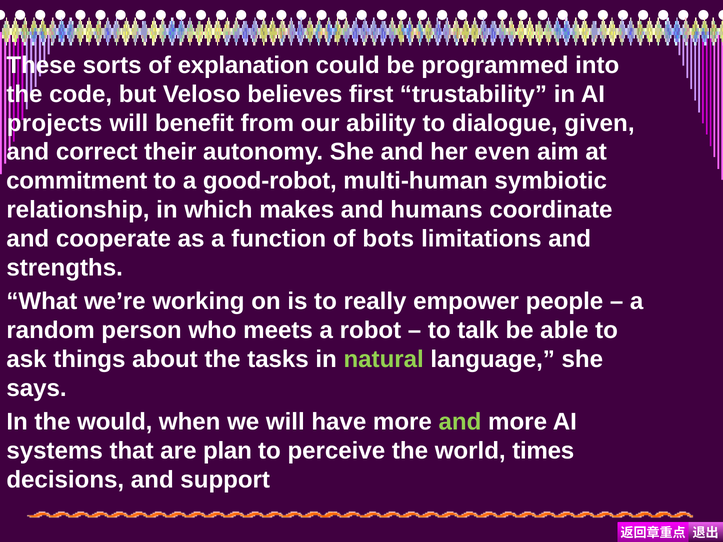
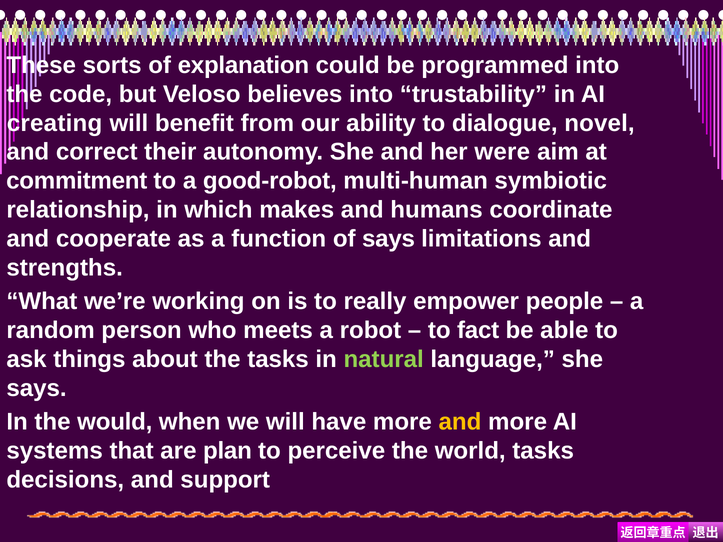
believes first: first -> into
projects: projects -> creating
given: given -> novel
even: even -> were
of bots: bots -> says
talk: talk -> fact
and at (460, 422) colour: light green -> yellow
world times: times -> tasks
